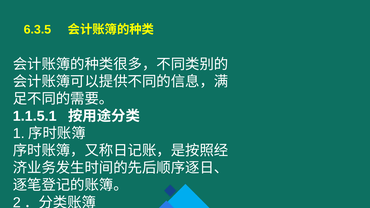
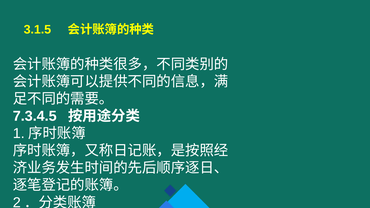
6.3.5: 6.3.5 -> 3.1.5
1.1.5.1: 1.1.5.1 -> 7.3.4.5
